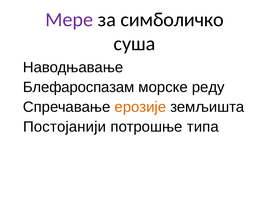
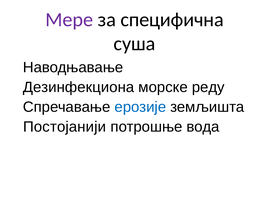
симболичко: симболичко -> специфична
Блефароспазам: Блефароспазам -> Дезинфекциона
ерозије colour: orange -> blue
типа: типа -> вода
